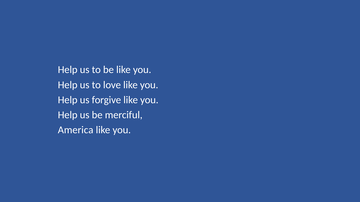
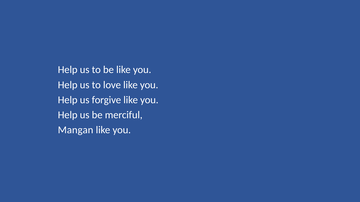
America: America -> Mangan
